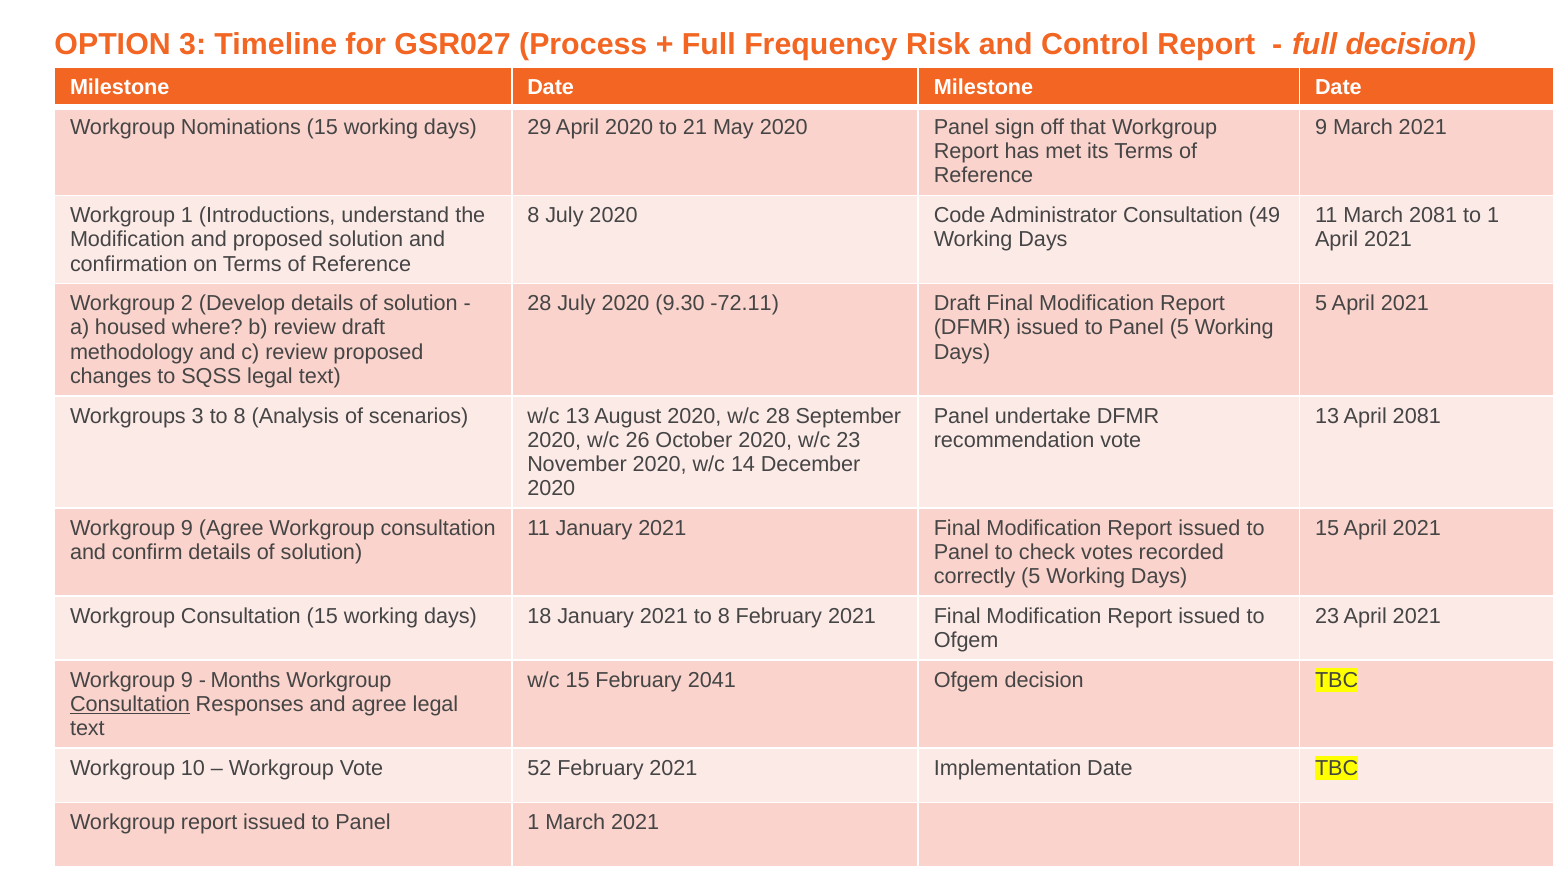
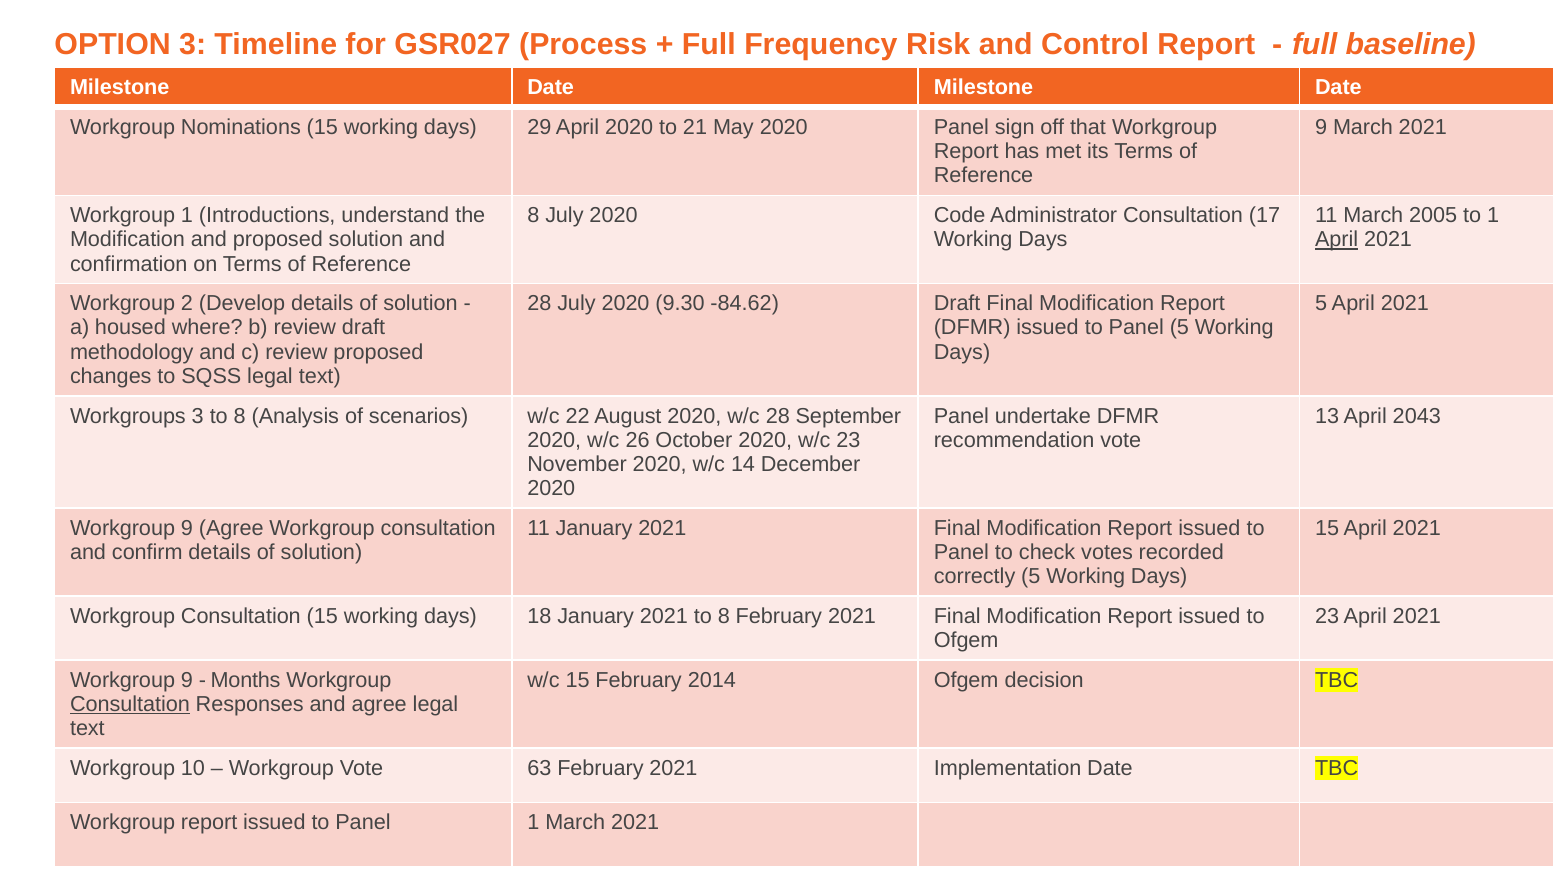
full decision: decision -> baseline
49: 49 -> 17
March 2081: 2081 -> 2005
April at (1337, 240) underline: none -> present
-72.11: -72.11 -> -84.62
w/c 13: 13 -> 22
April 2081: 2081 -> 2043
2041: 2041 -> 2014
52: 52 -> 63
